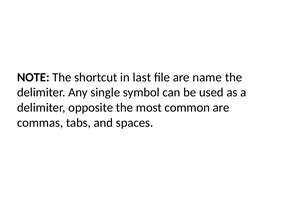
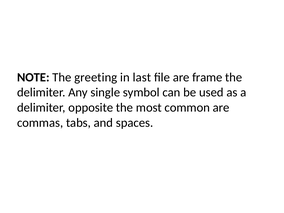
shortcut: shortcut -> greeting
name: name -> frame
